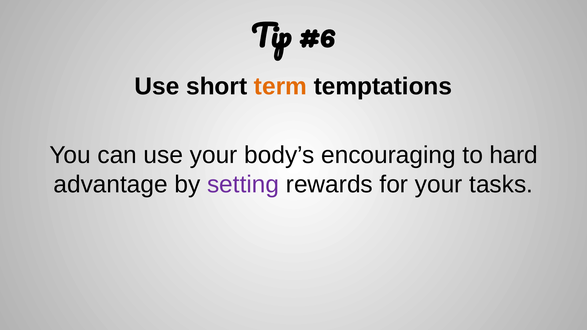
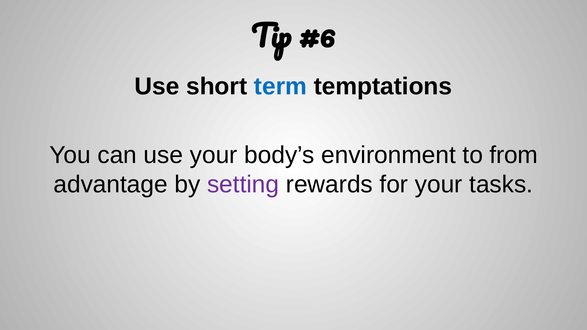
term colour: orange -> blue
encouraging: encouraging -> environment
hard: hard -> from
